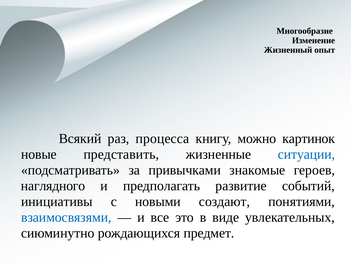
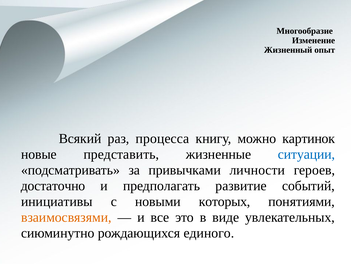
знакомые: знакомые -> личности
наглядного: наглядного -> достаточно
создают: создают -> которых
взаимосвязями colour: blue -> orange
предмет: предмет -> единого
